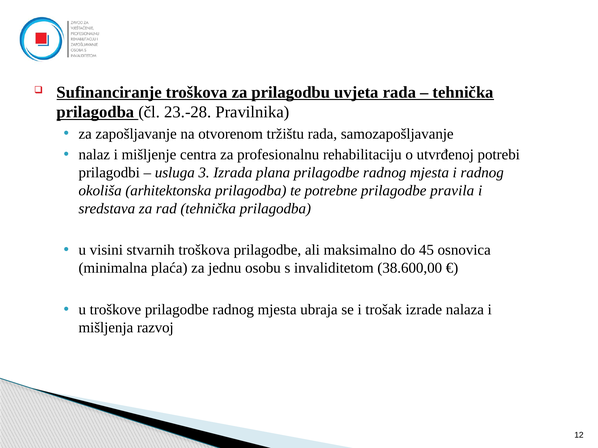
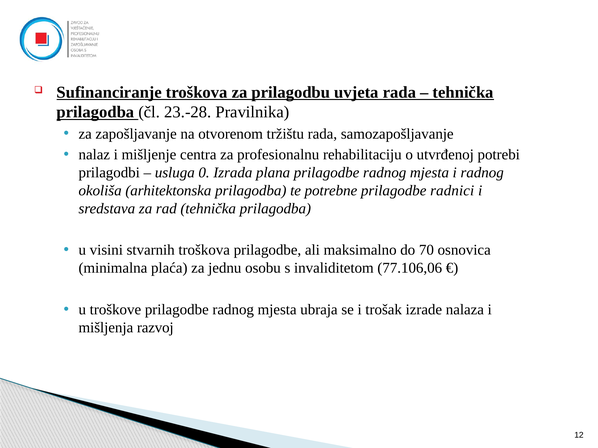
3: 3 -> 0
pravila: pravila -> radnici
45: 45 -> 70
38.600,00: 38.600,00 -> 77.106,06
